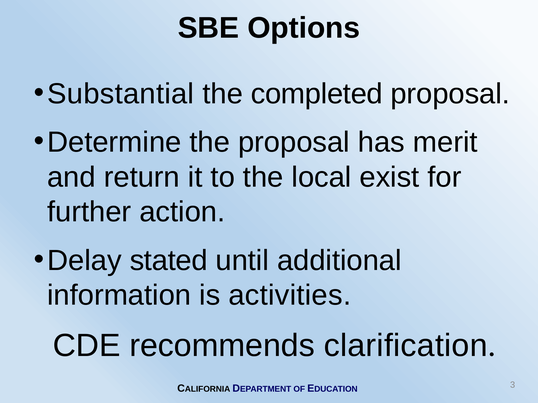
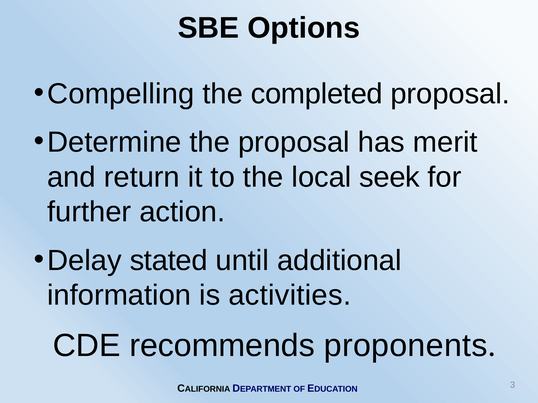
Substantial: Substantial -> Compelling
exist: exist -> seek
clarification: clarification -> proponents
